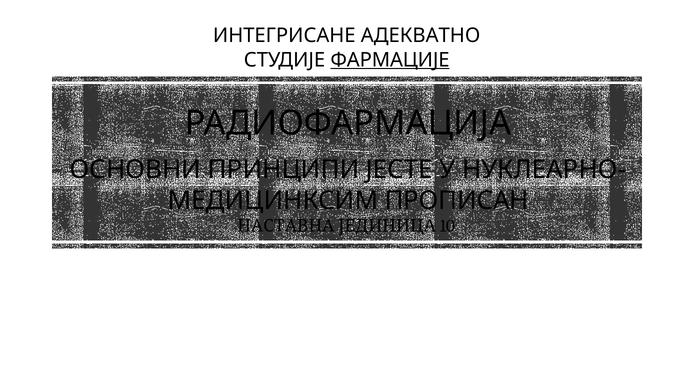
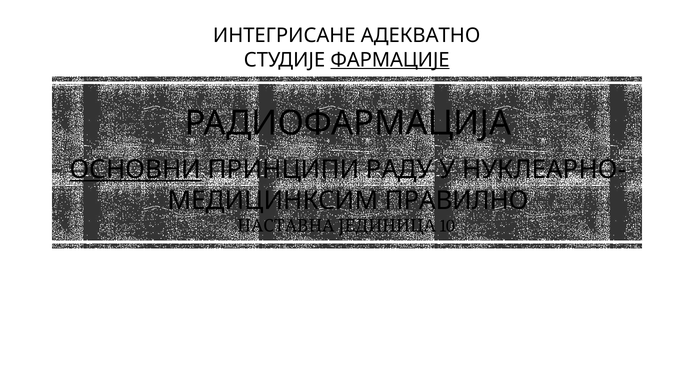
ОСНОВНИ underline: none -> present
ЈЕСТЕ: ЈЕСТЕ -> РАДУ
ПРОПИСАН: ПРОПИСАН -> ПРАВИЛНО
